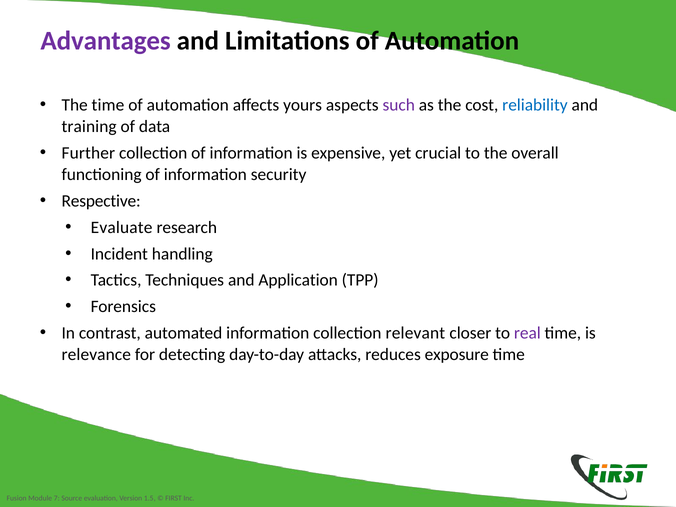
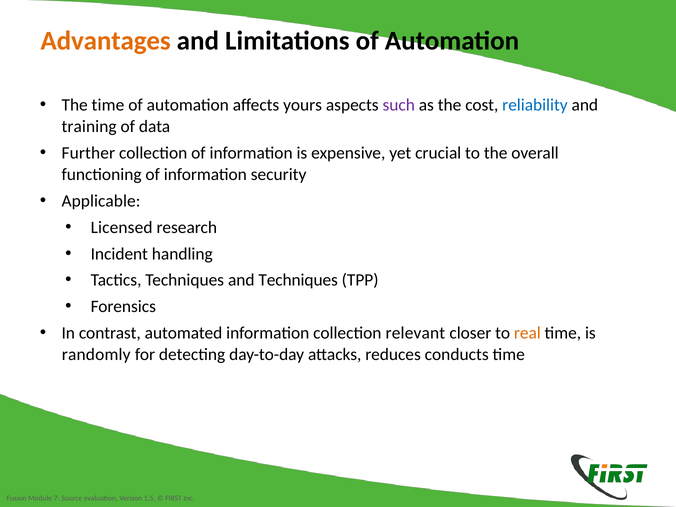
Advantages colour: purple -> orange
Respective: Respective -> Applicable
Evaluate: Evaluate -> Licensed
and Application: Application -> Techniques
real colour: purple -> orange
relevance: relevance -> randomly
exposure: exposure -> conducts
